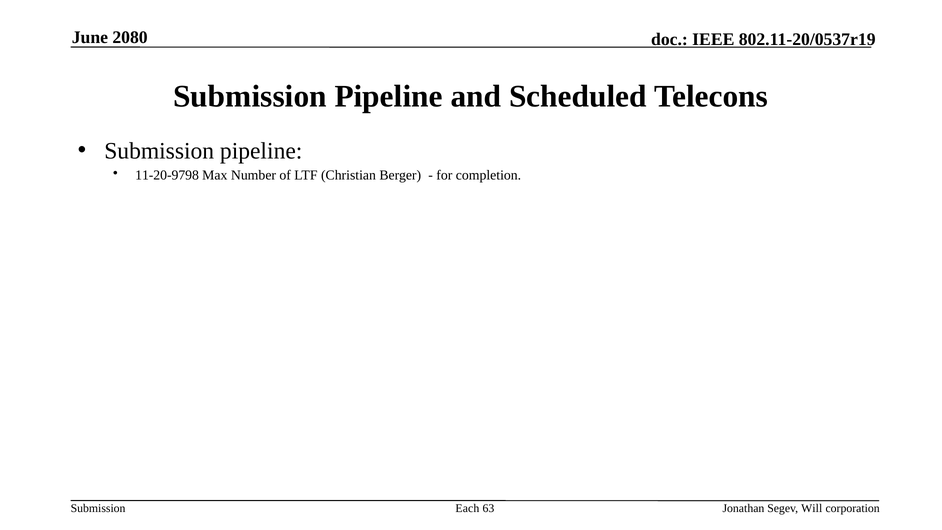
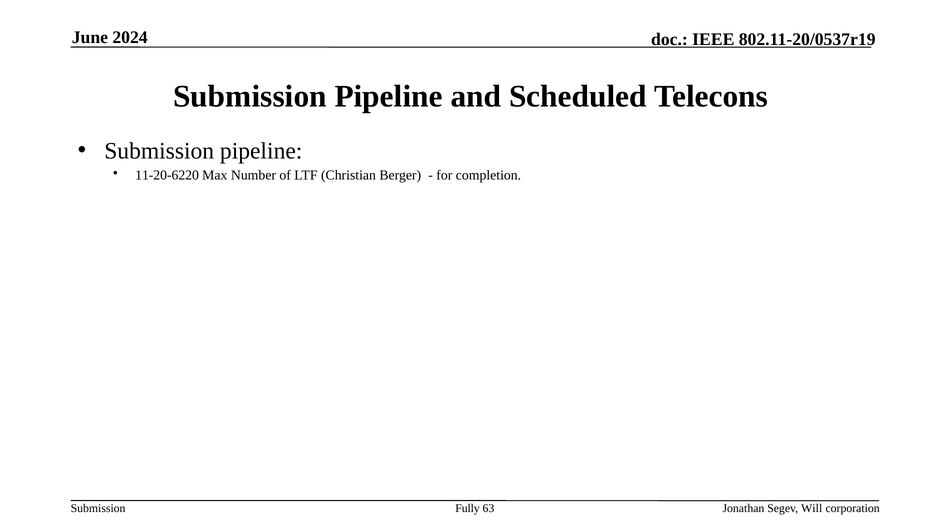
2080: 2080 -> 2024
11-20-9798: 11-20-9798 -> 11-20-6220
Each: Each -> Fully
